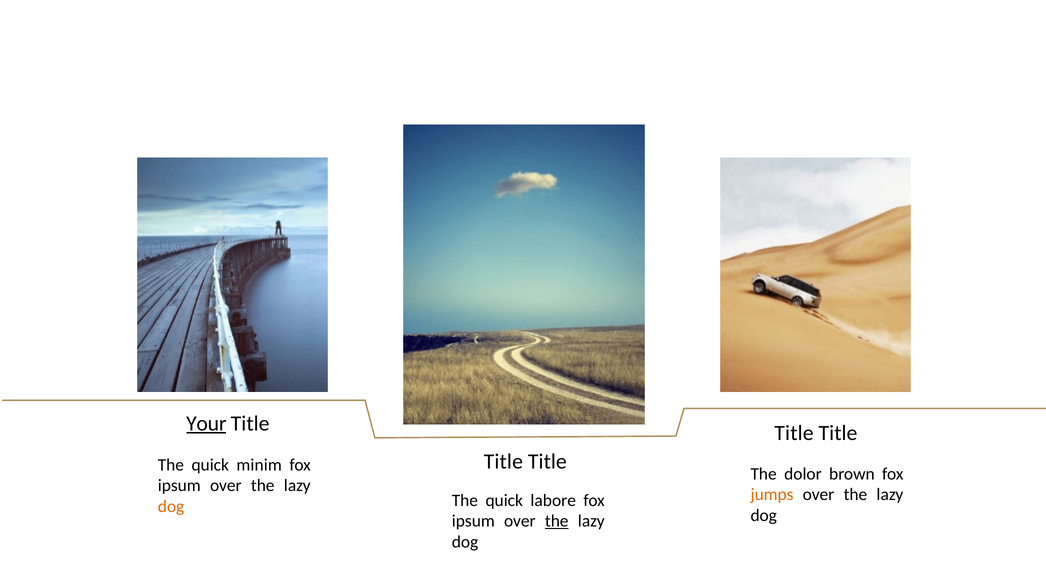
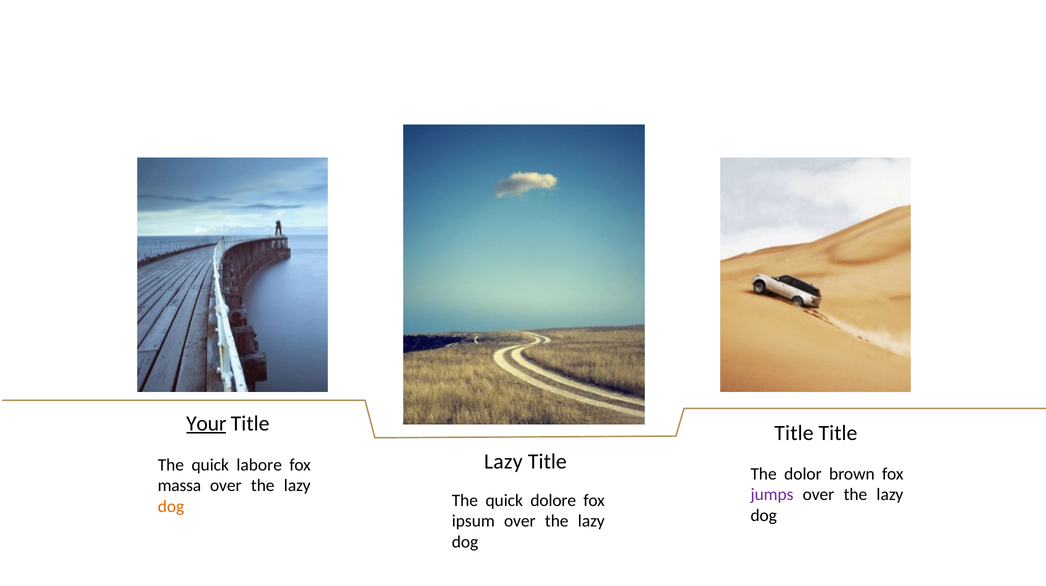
Title at (503, 461): Title -> Lazy
minim: minim -> labore
ipsum at (179, 486): ipsum -> massa
jumps colour: orange -> purple
labore: labore -> dolore
the at (557, 521) underline: present -> none
